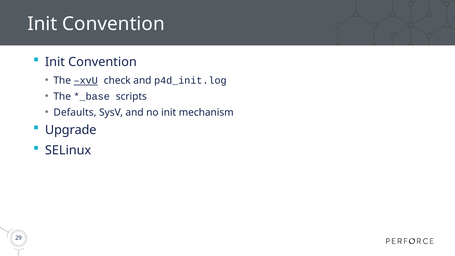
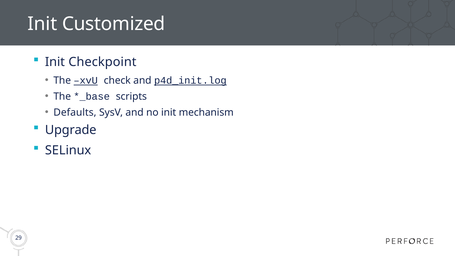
Convention at (114, 24): Convention -> Customized
Convention at (102, 62): Convention -> Checkpoint
p4d_init.log underline: none -> present
